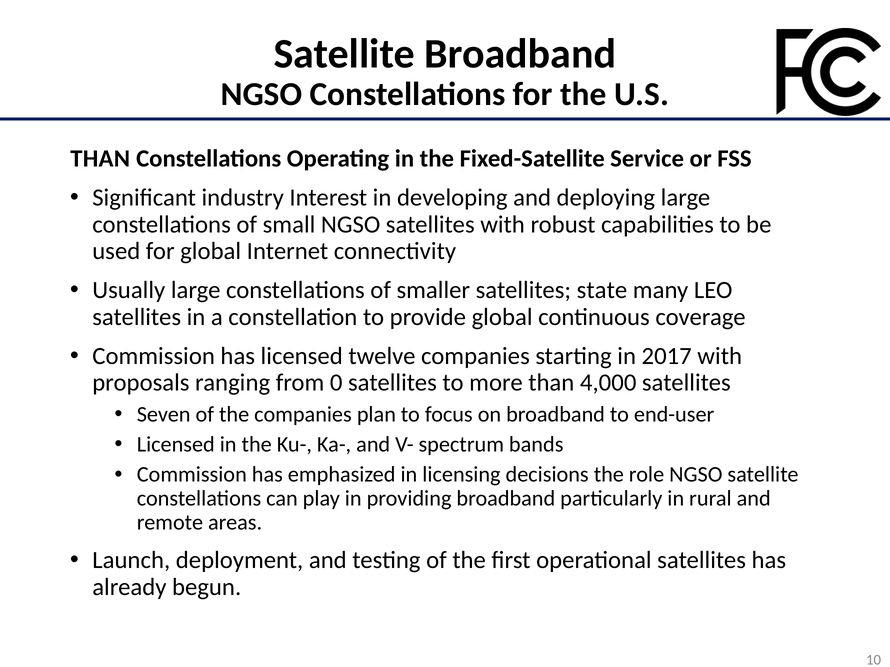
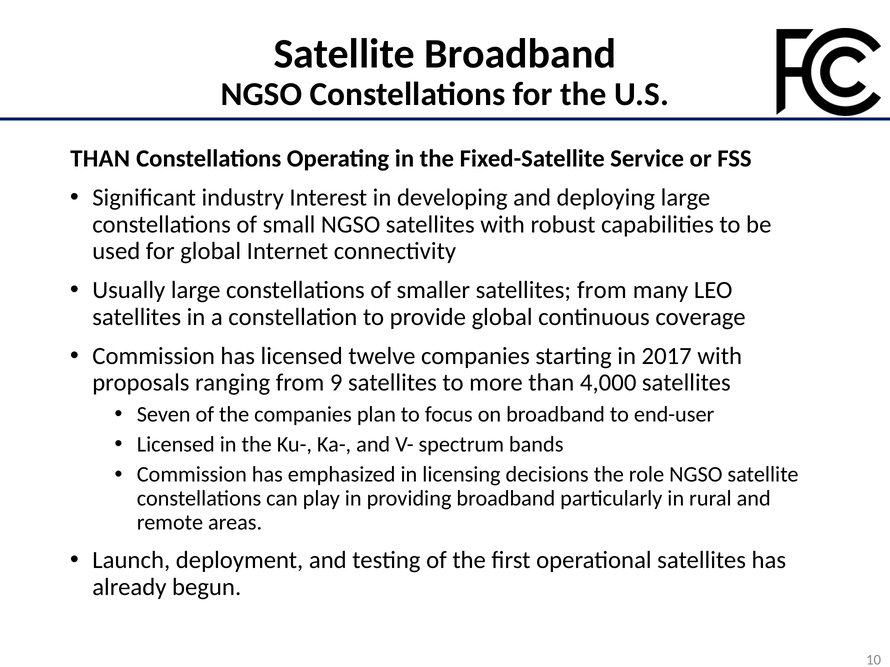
satellites state: state -> from
0: 0 -> 9
